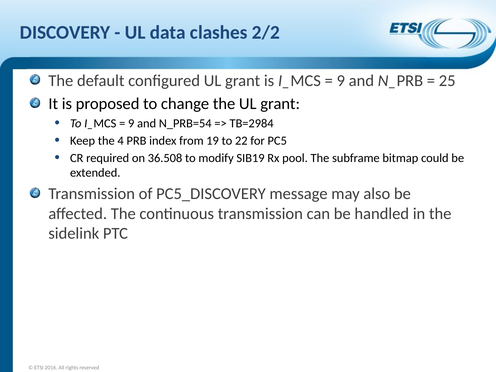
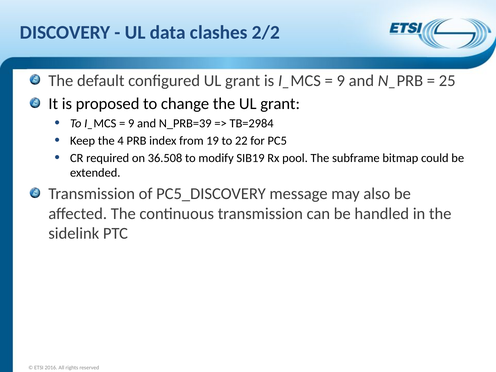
N_PRB=54: N_PRB=54 -> N_PRB=39
